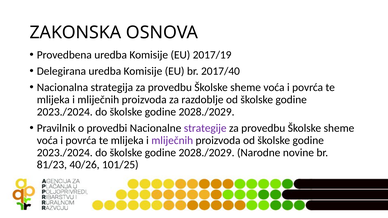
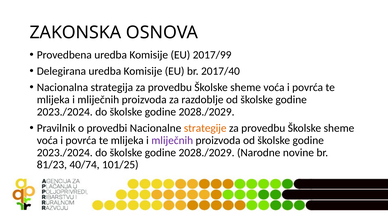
2017/19: 2017/19 -> 2017/99
strategije colour: purple -> orange
40/26: 40/26 -> 40/74
